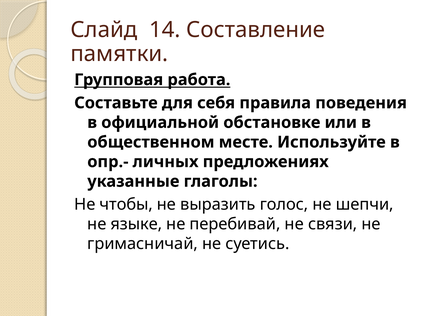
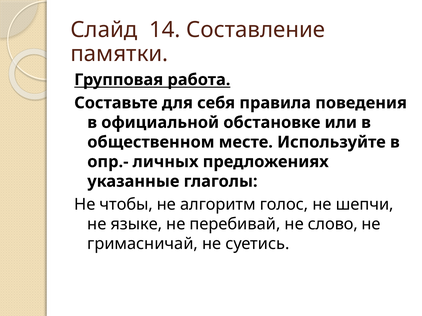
выразить: выразить -> алгоритм
связи: связи -> слово
